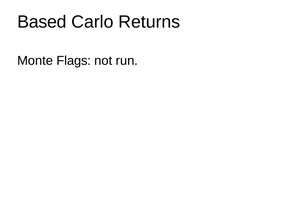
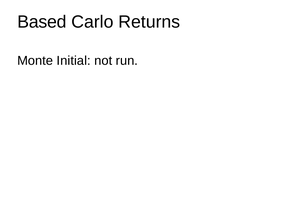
Flags: Flags -> Initial
